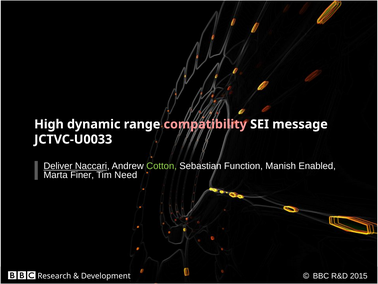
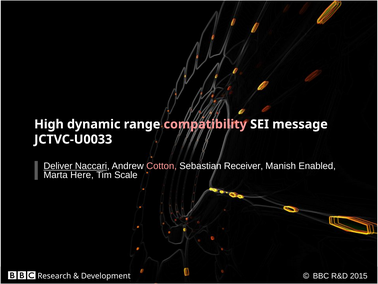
Cotton colour: light green -> pink
Function: Function -> Receiver
Finer: Finer -> Here
Need: Need -> Scale
